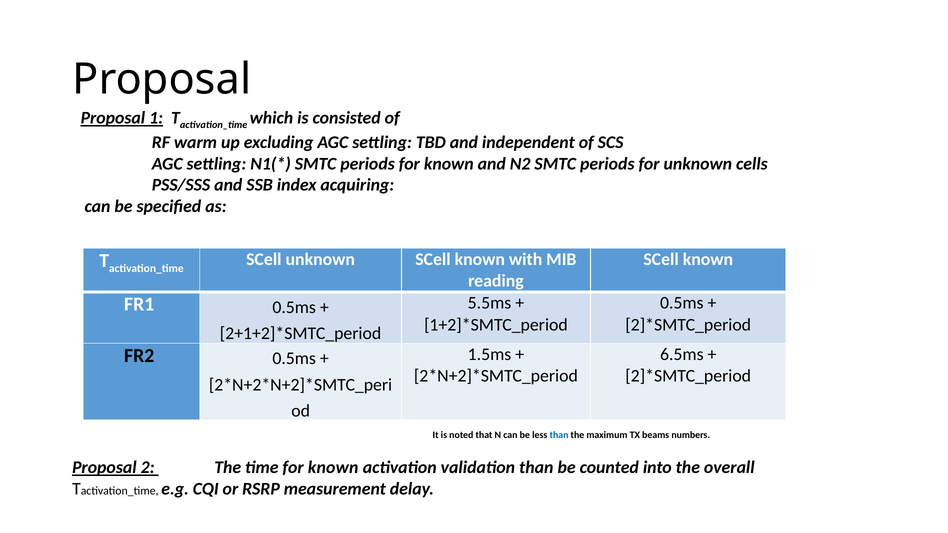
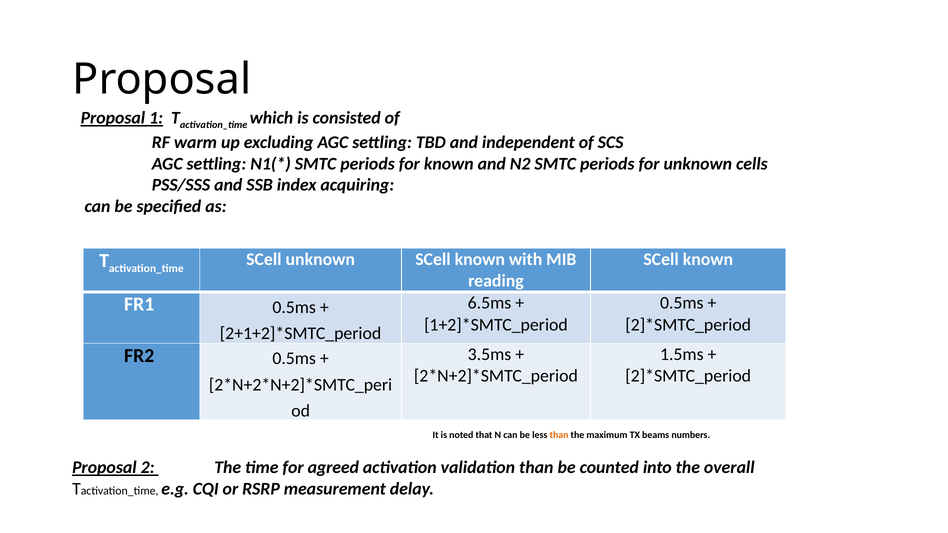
5.5ms: 5.5ms -> 6.5ms
1.5ms: 1.5ms -> 3.5ms
6.5ms: 6.5ms -> 1.5ms
than at (559, 435) colour: blue -> orange
time for known: known -> agreed
